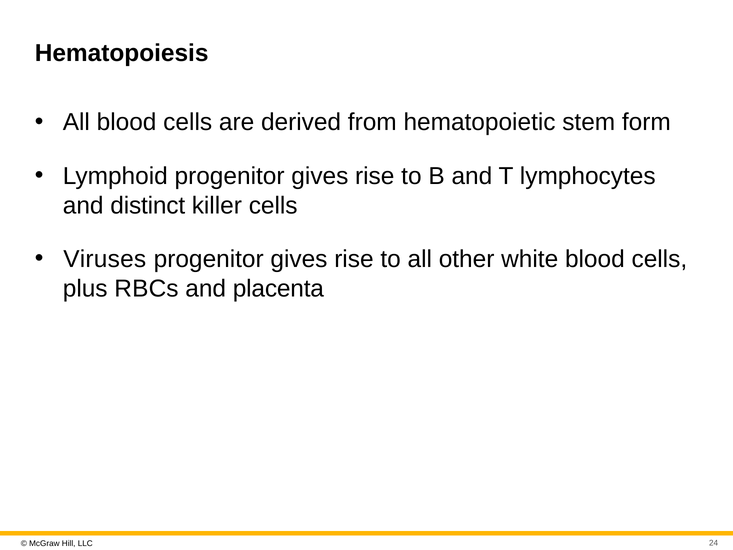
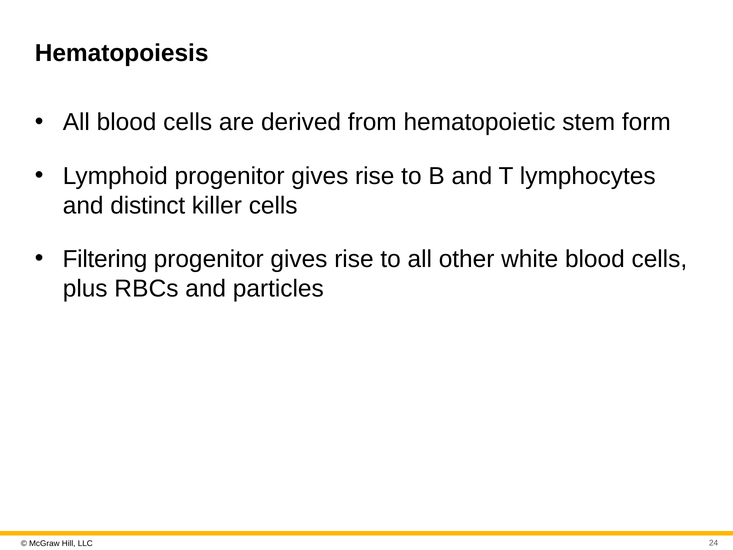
Viruses: Viruses -> Filtering
placenta: placenta -> particles
